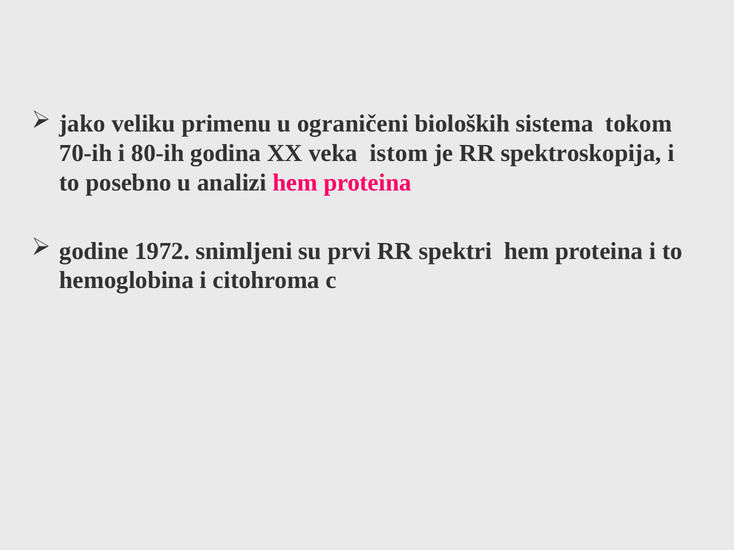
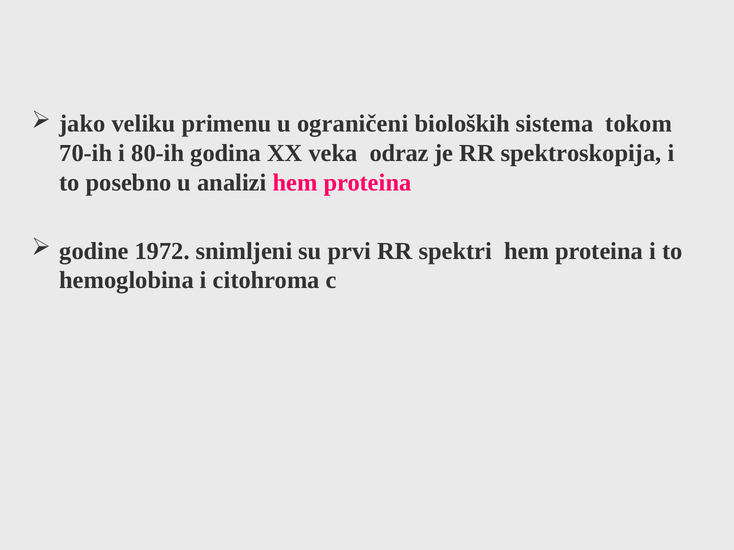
istom: istom -> odraz
